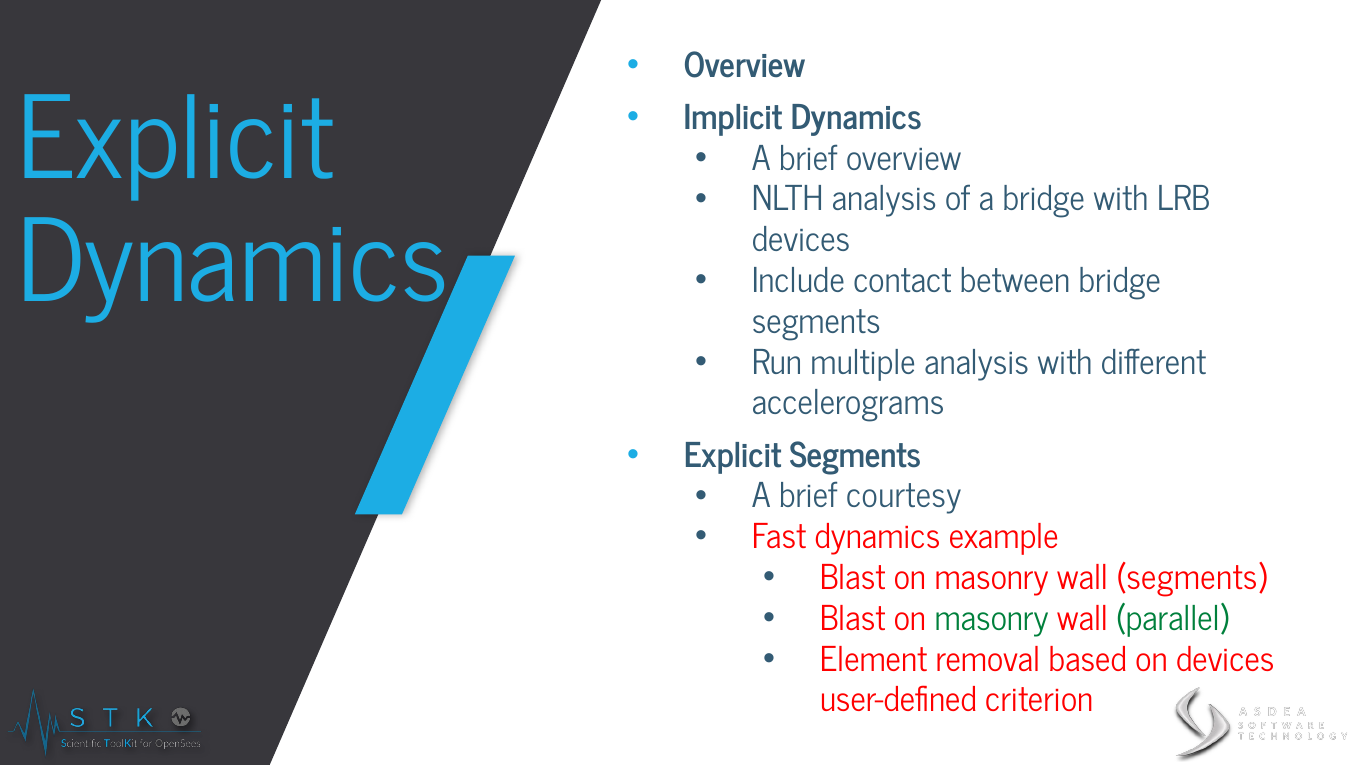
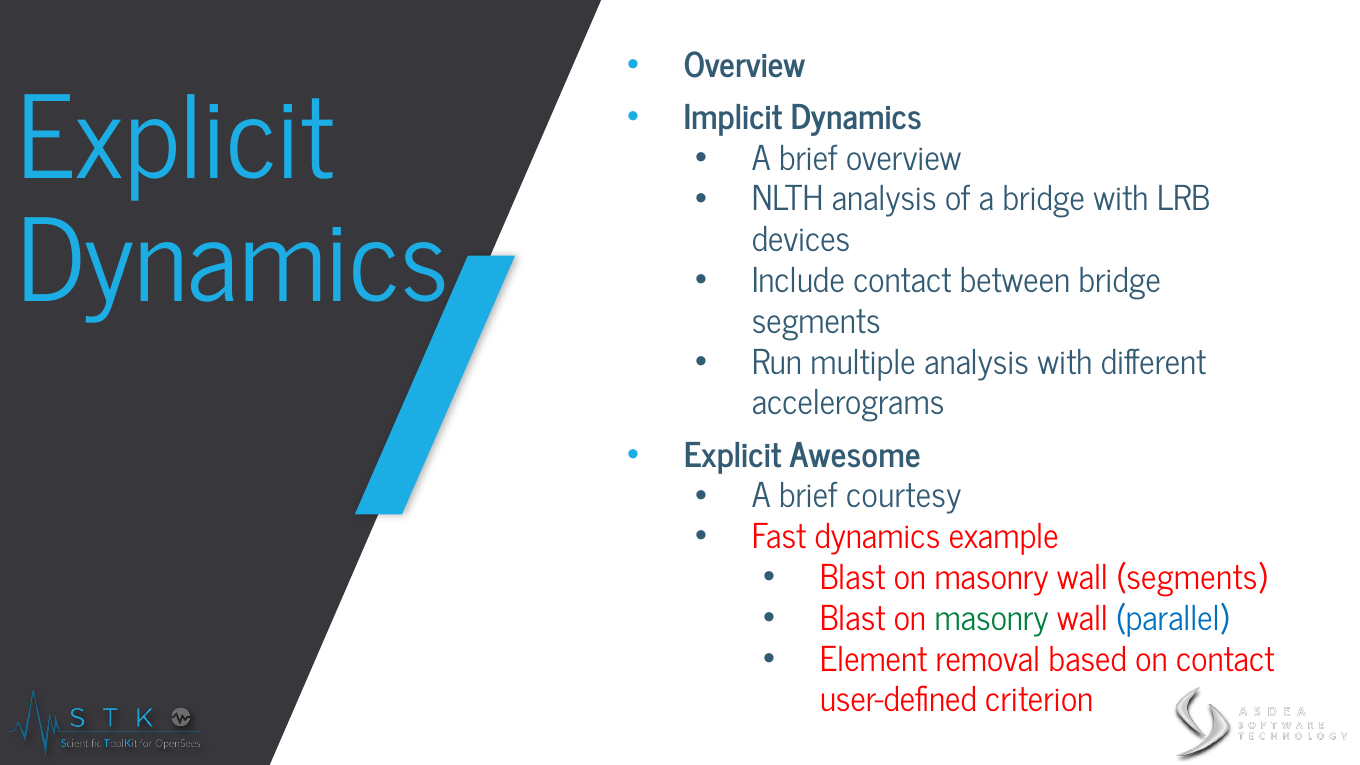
Explicit Segments: Segments -> Awesome
parallel colour: green -> blue
on devices: devices -> contact
